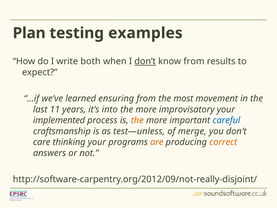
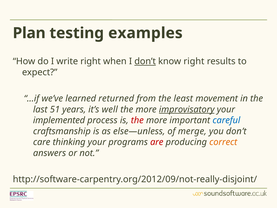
write both: both -> right
know from: from -> right
ensuring: ensuring -> returned
most: most -> least
11: 11 -> 51
into: into -> well
improvisatory underline: none -> present
the at (137, 120) colour: orange -> red
test—unless: test—unless -> else—unless
are colour: orange -> red
